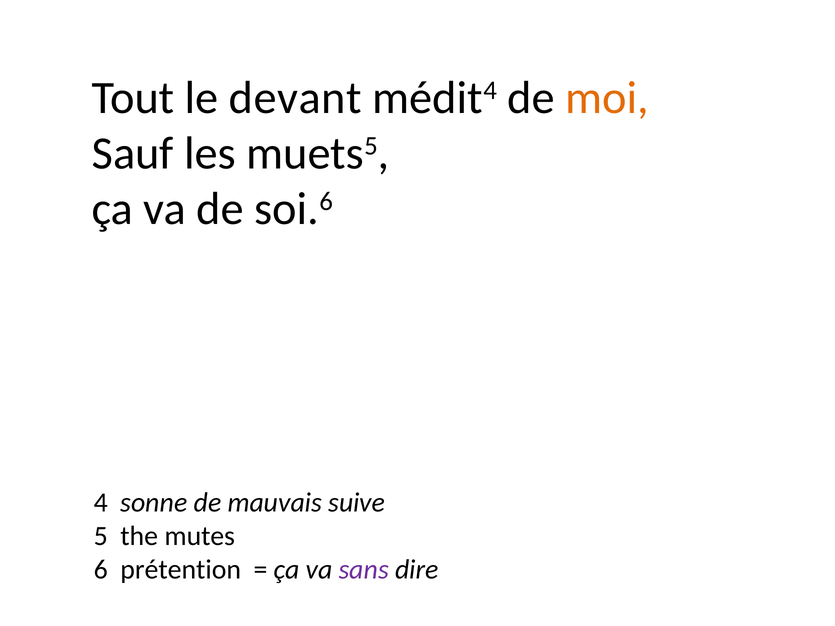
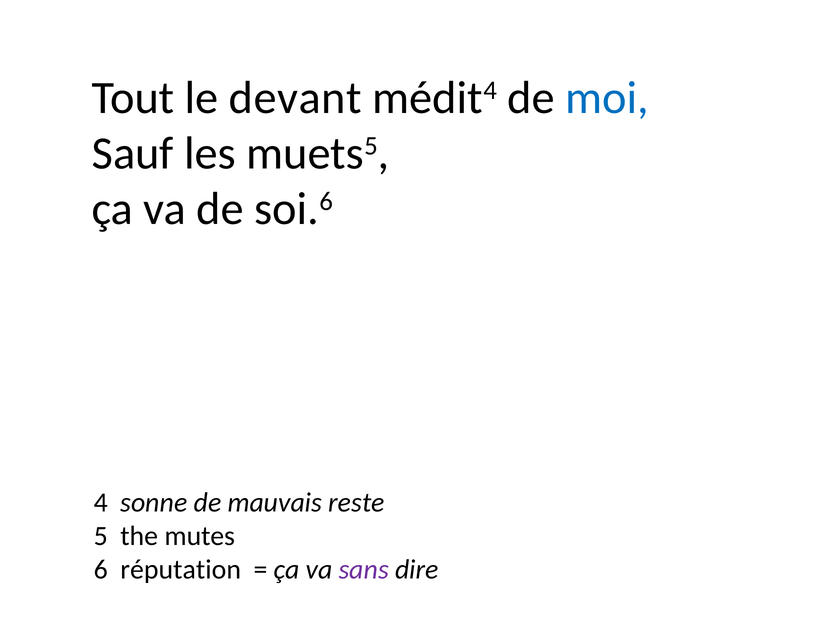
moi colour: orange -> blue
suive: suive -> reste
prétention: prétention -> réputation
